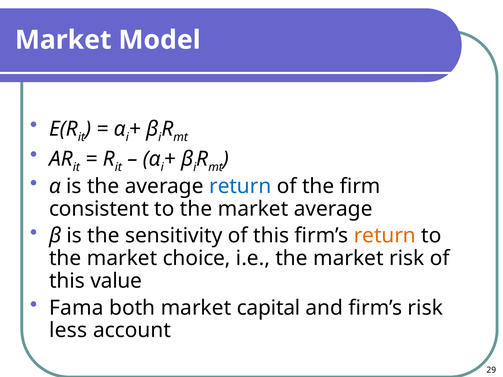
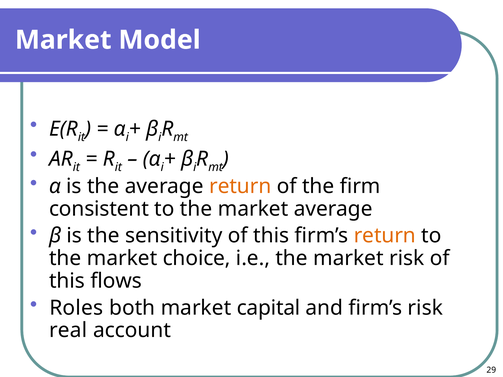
return at (240, 186) colour: blue -> orange
value: value -> flows
Fama: Fama -> Roles
less: less -> real
